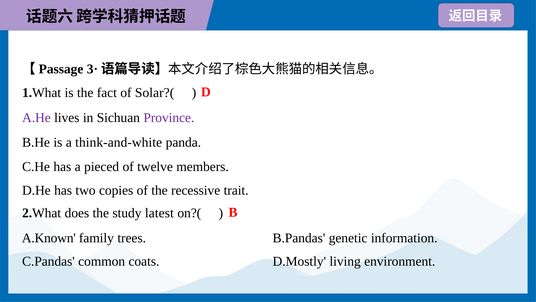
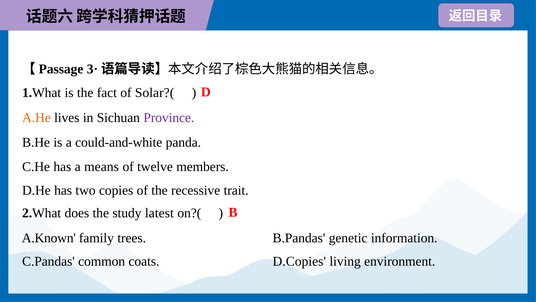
A.He colour: purple -> orange
think-and-white: think-and-white -> could-and-white
pieced: pieced -> means
D.Mostly: D.Mostly -> D.Copies
